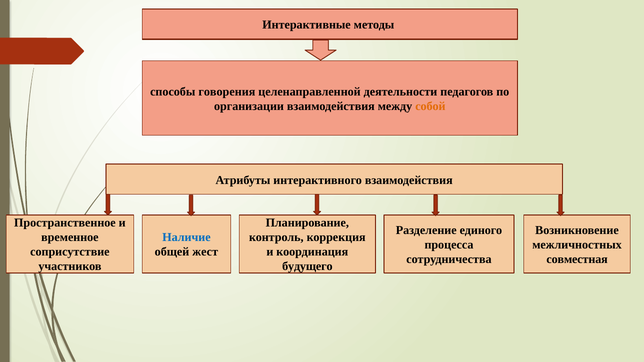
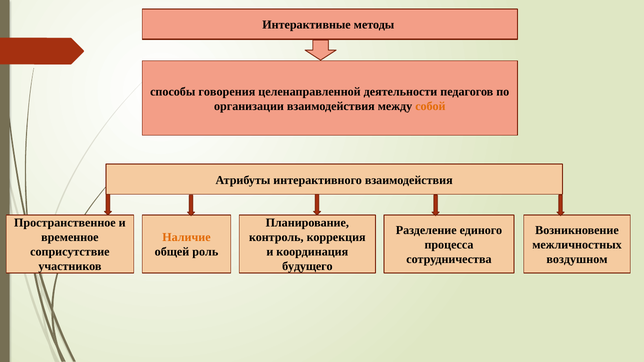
Наличие colour: blue -> orange
жест: жест -> роль
совместная: совместная -> воздушном
